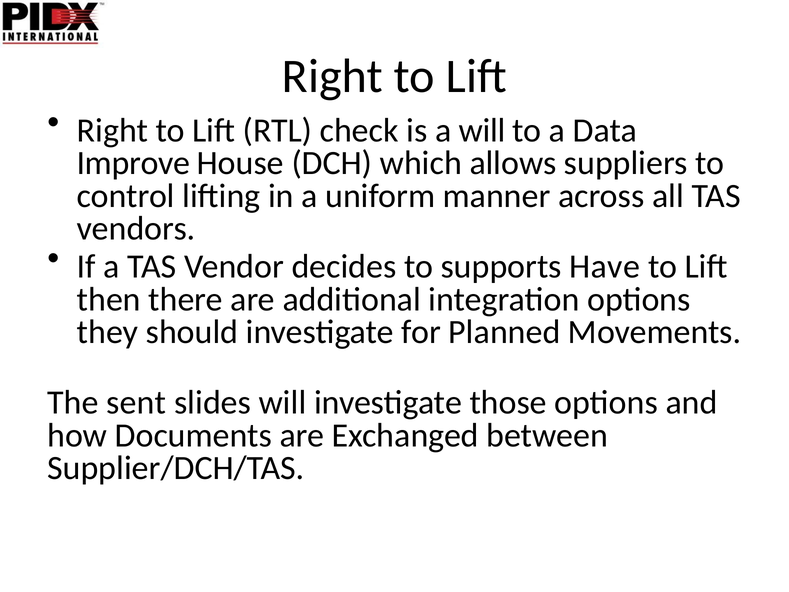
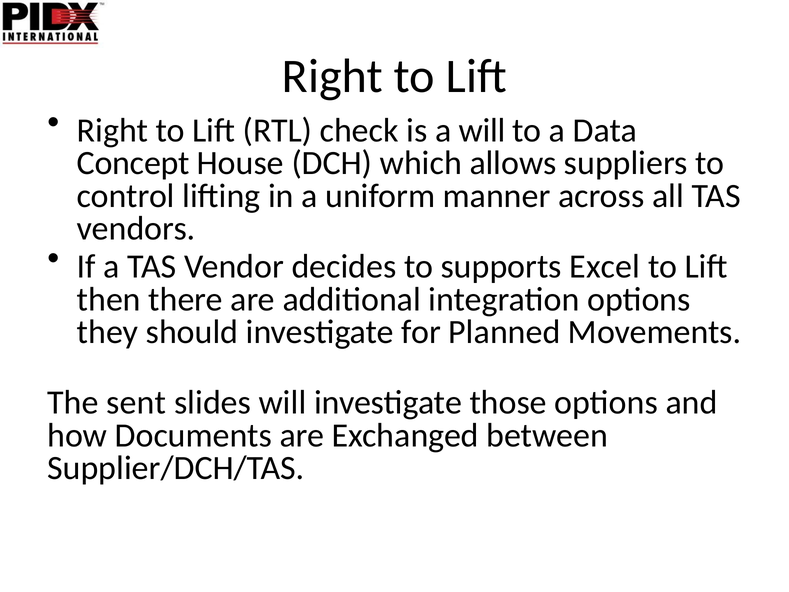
Improve: Improve -> Concept
Have: Have -> Excel
